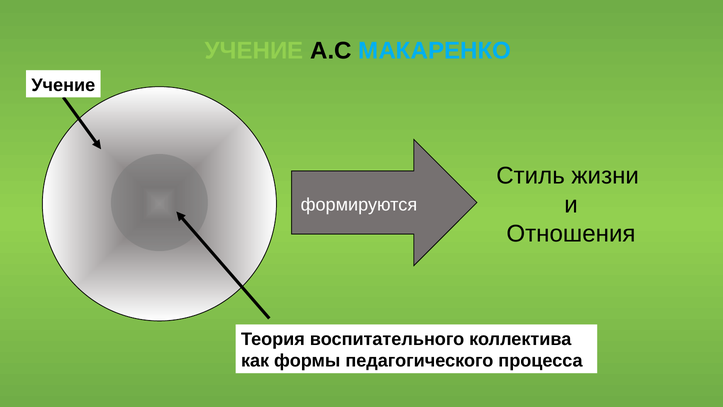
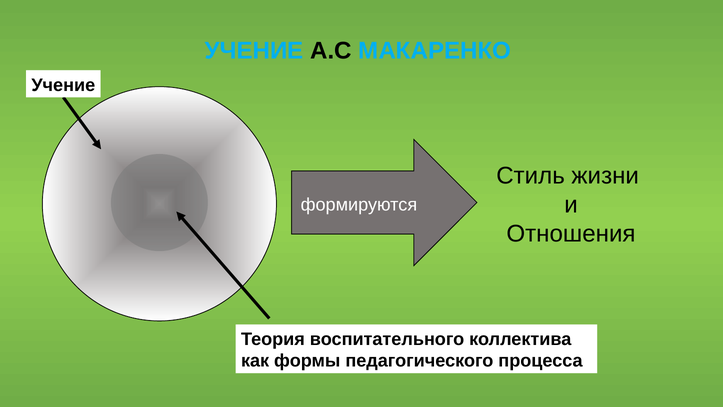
УЧЕНИЕ at (254, 51) colour: light green -> light blue
